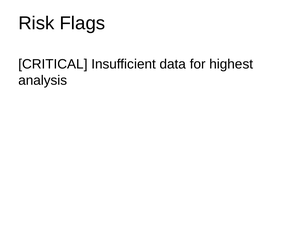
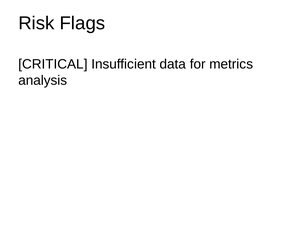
highest: highest -> metrics
